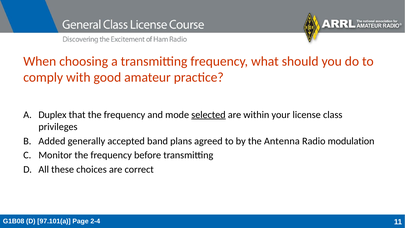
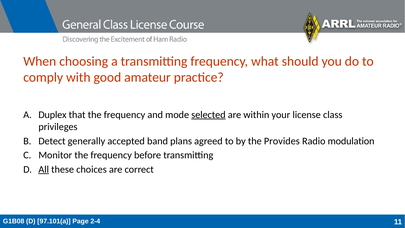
Added: Added -> Detect
Antenna: Antenna -> Provides
All underline: none -> present
